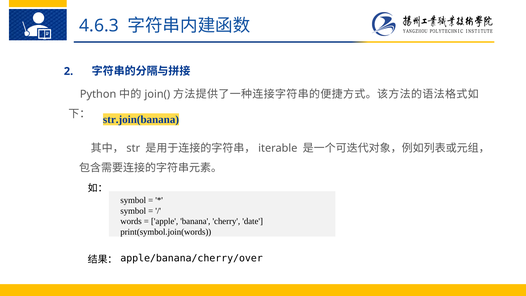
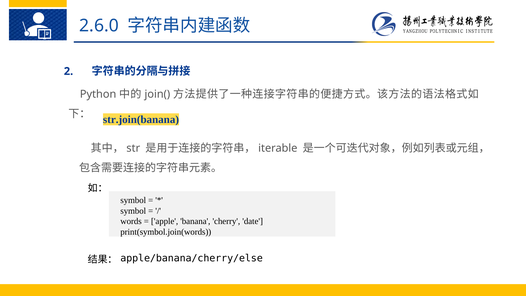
4.6.3: 4.6.3 -> 2.6.0
apple/banana/cherry/over: apple/banana/cherry/over -> apple/banana/cherry/else
